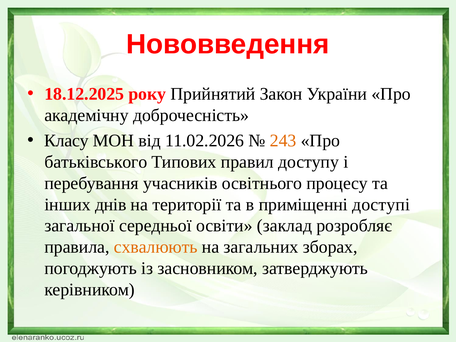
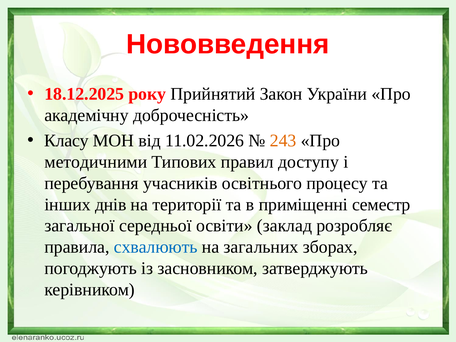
батьківського: батьківського -> методичними
доступі: доступі -> семестр
схвалюють colour: orange -> blue
